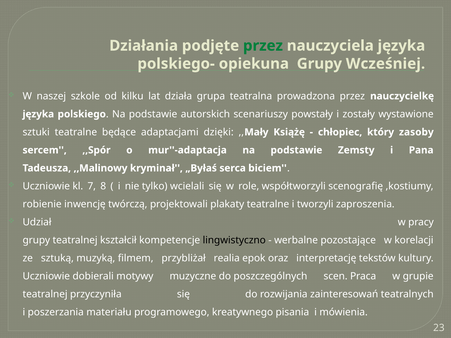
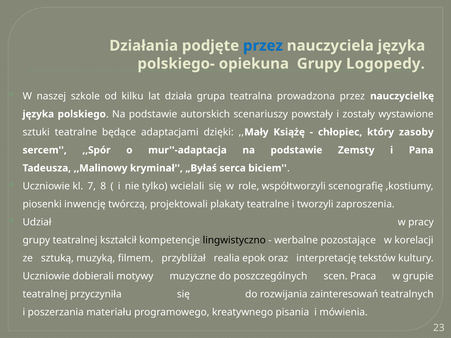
przez at (263, 46) colour: green -> blue
Wcześniej: Wcześniej -> Logopedy
robienie: robienie -> piosenki
